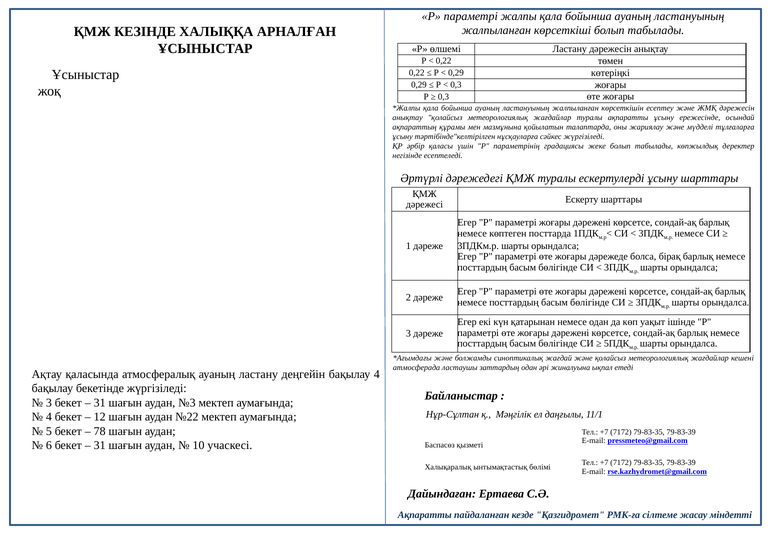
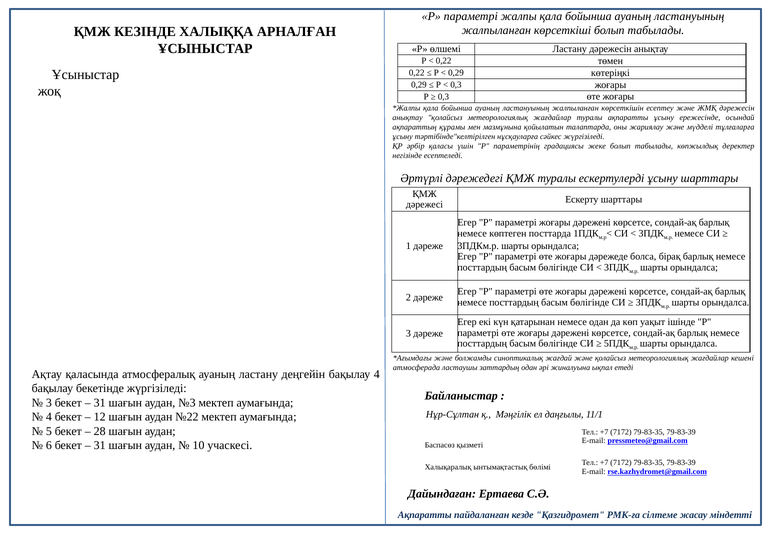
78: 78 -> 28
